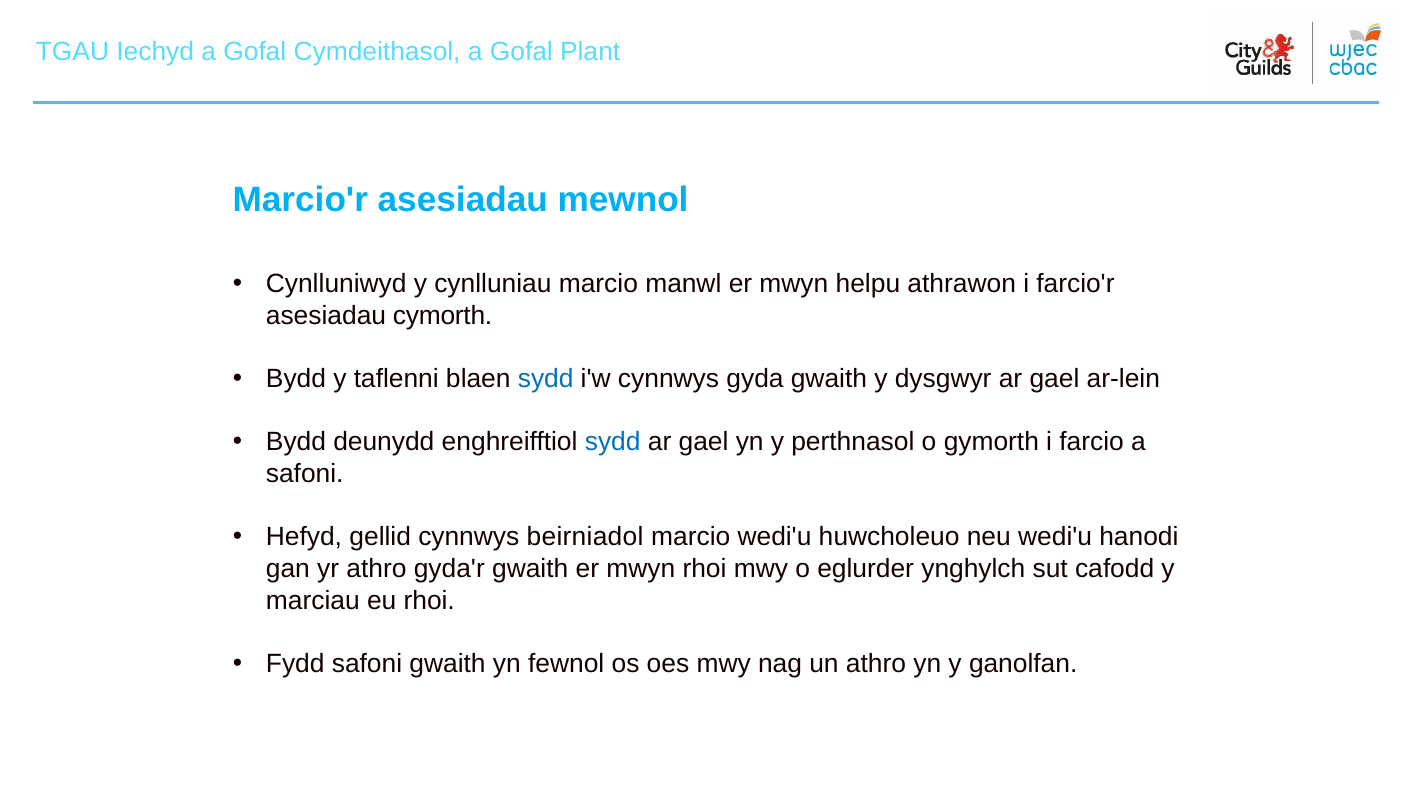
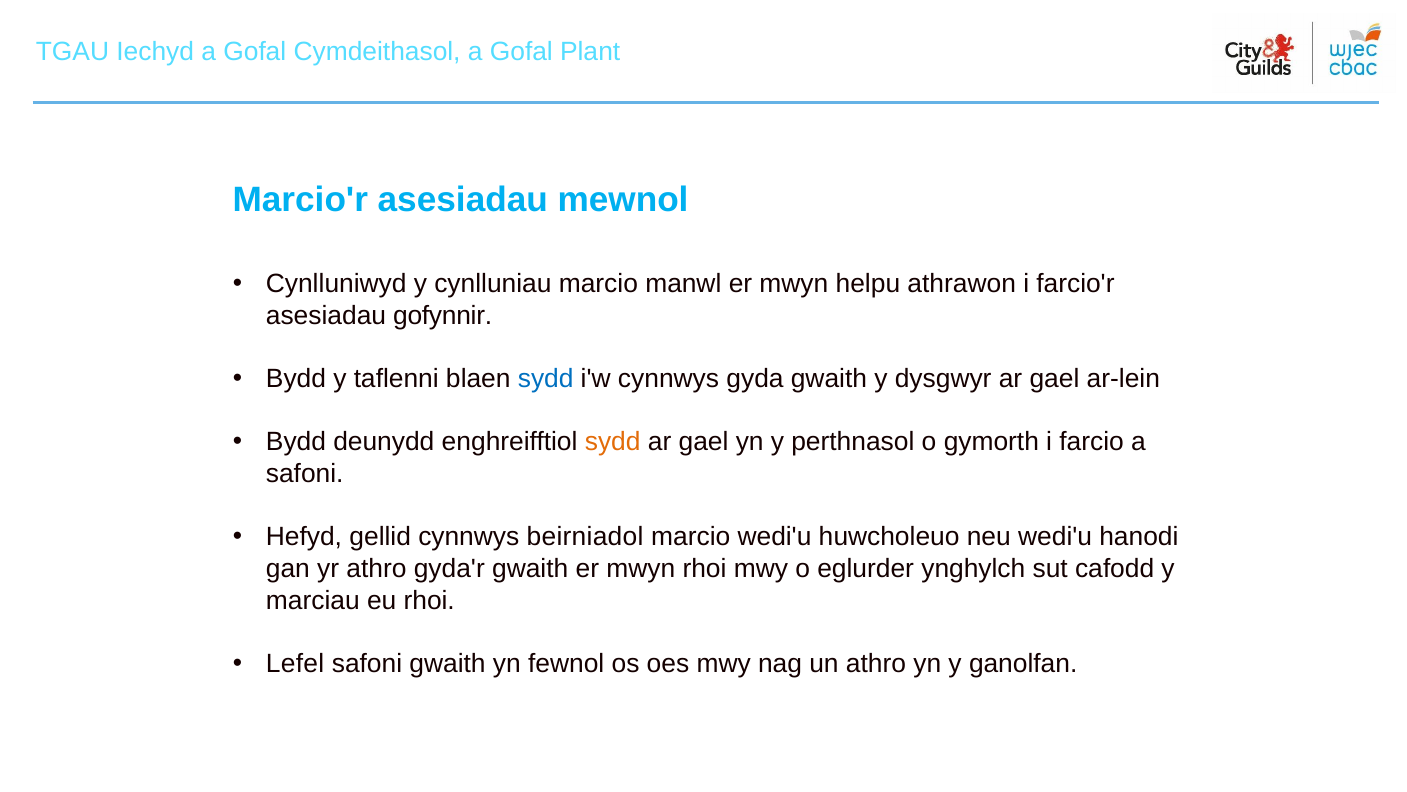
cymorth: cymorth -> gofynnir
sydd at (613, 442) colour: blue -> orange
Fydd: Fydd -> Lefel
